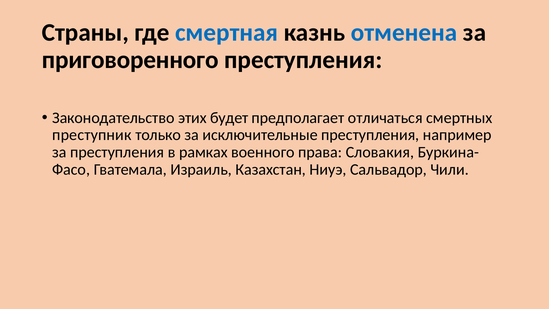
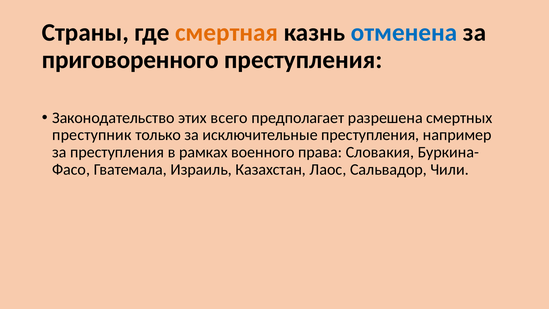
смертная colour: blue -> orange
будет: будет -> всего
отличаться: отличаться -> разрешена
Ниуэ: Ниуэ -> Лаос
